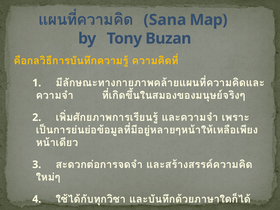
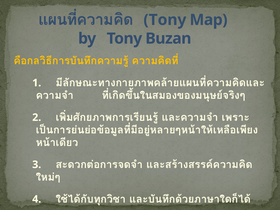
Sana at (165, 20): Sana -> Tony
